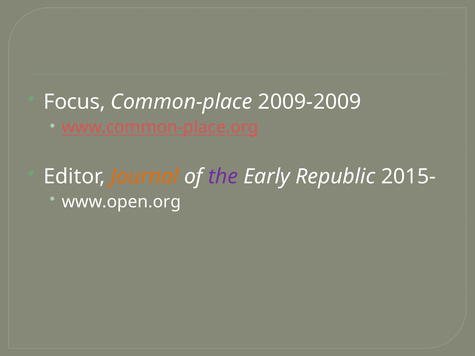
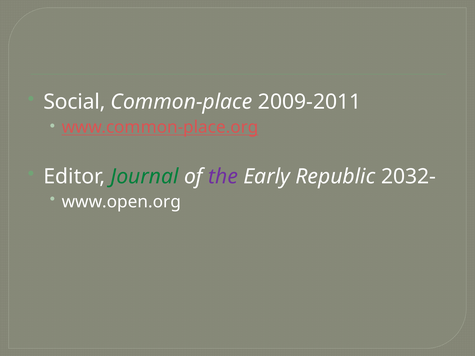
Focus: Focus -> Social
2009-2009: 2009-2009 -> 2009-2011
Journal colour: orange -> green
2015-: 2015- -> 2032-
